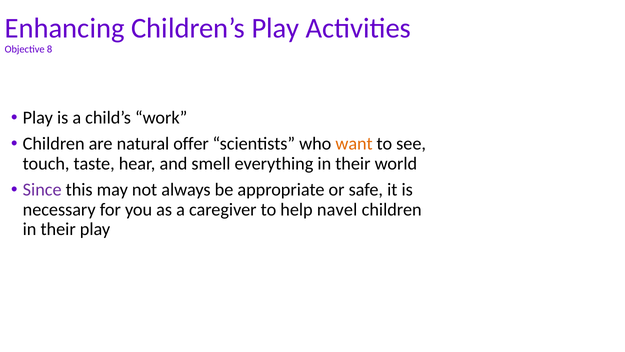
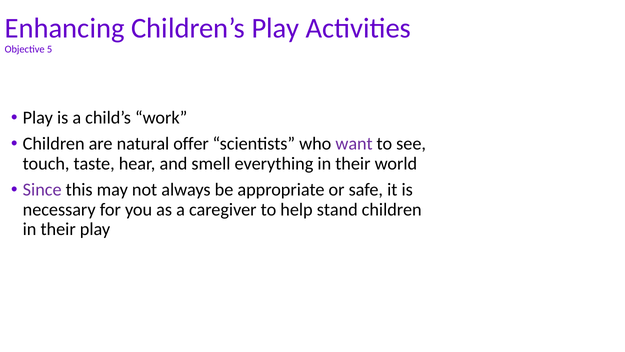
8: 8 -> 5
want colour: orange -> purple
navel: navel -> stand
